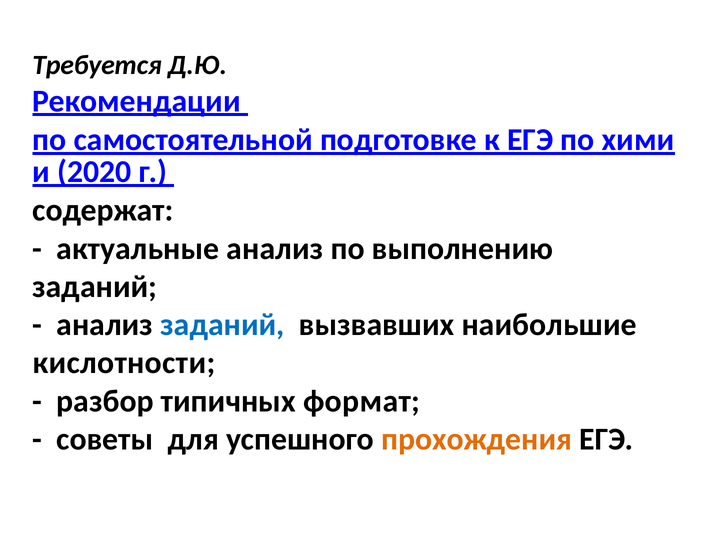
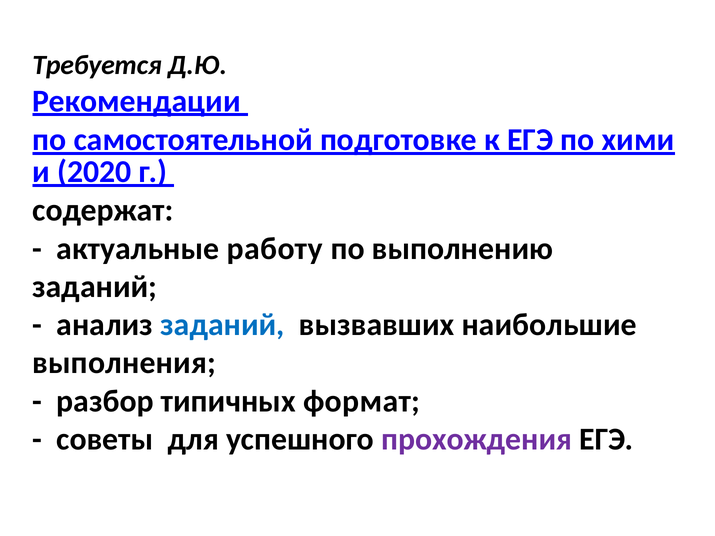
актуальные анализ: анализ -> работу
кислотности: кислотности -> выполнения
прохождения colour: orange -> purple
